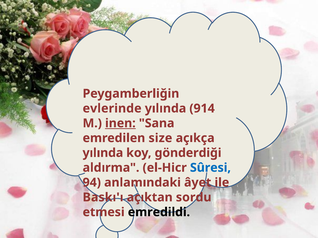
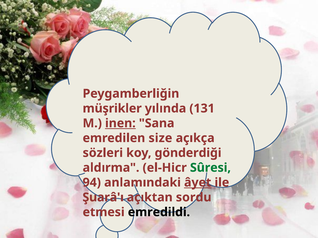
evlerinde: evlerinde -> müşrikler
914: 914 -> 131
yılında at (103, 153): yılında -> sözleri
Sûresi colour: blue -> green
âyet underline: none -> present
Baskı'ı: Baskı'ı -> Şuarâ'ı
